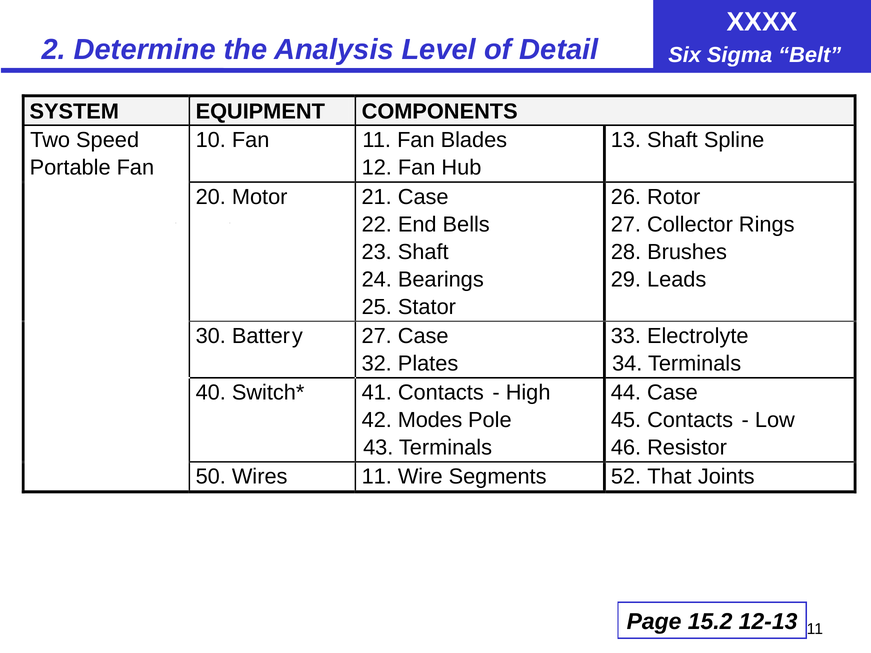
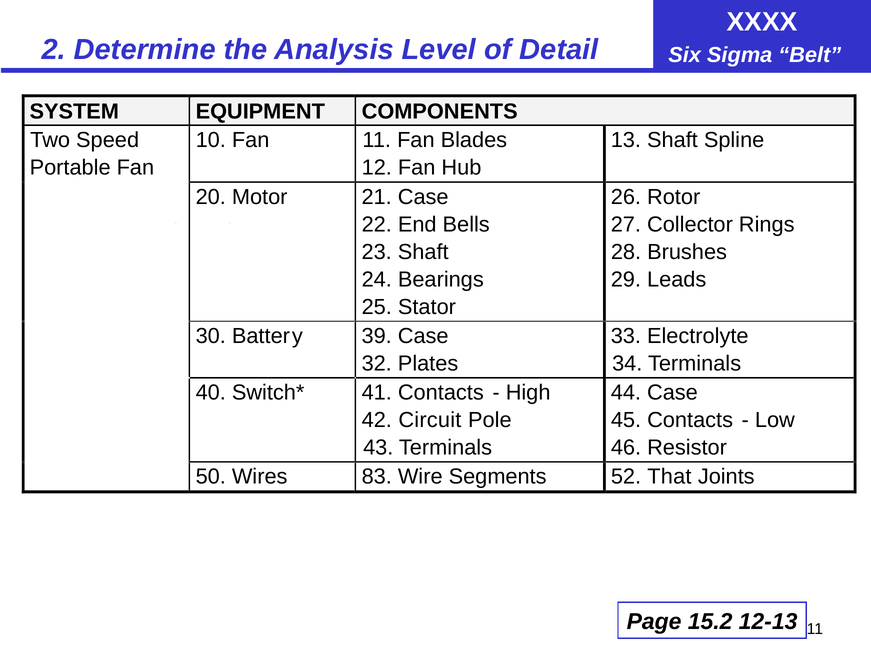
27 at (377, 336): 27 -> 39
Modes: Modes -> Circuit
Wires 11: 11 -> 83
